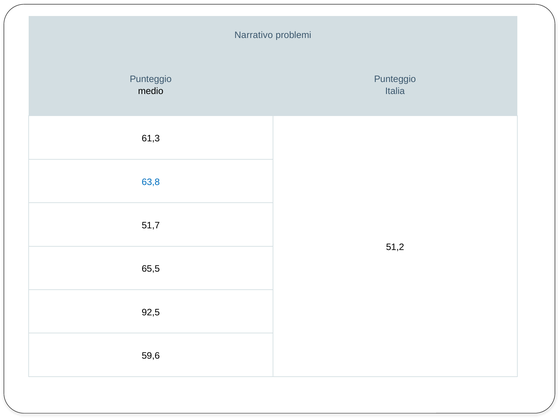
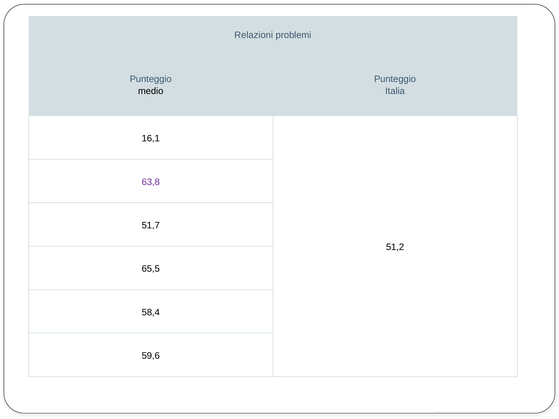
Narrativo: Narrativo -> Relazioni
61,3: 61,3 -> 16,1
63,8 colour: blue -> purple
92,5: 92,5 -> 58,4
